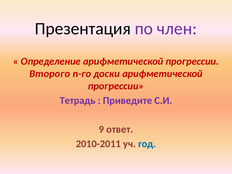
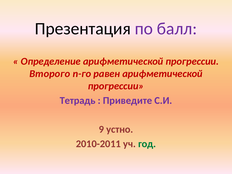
член: член -> балл
доски: доски -> равен
ответ: ответ -> устно
год colour: blue -> green
